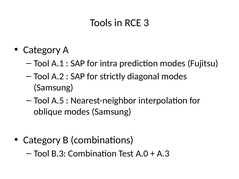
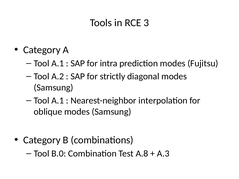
A.5 at (58, 101): A.5 -> A.1
B.3: B.3 -> B.0
A.0: A.0 -> A.8
